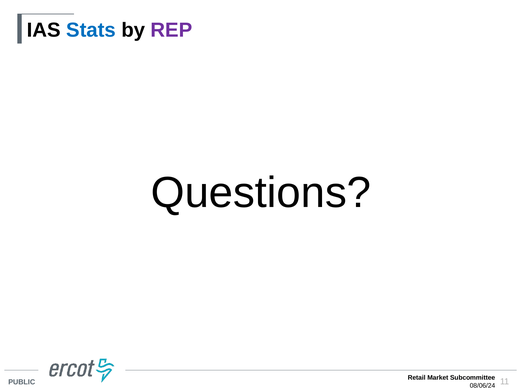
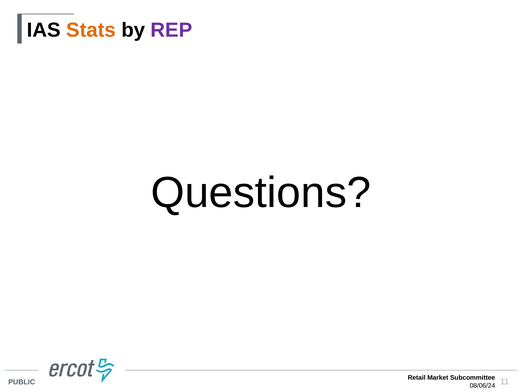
Stats colour: blue -> orange
